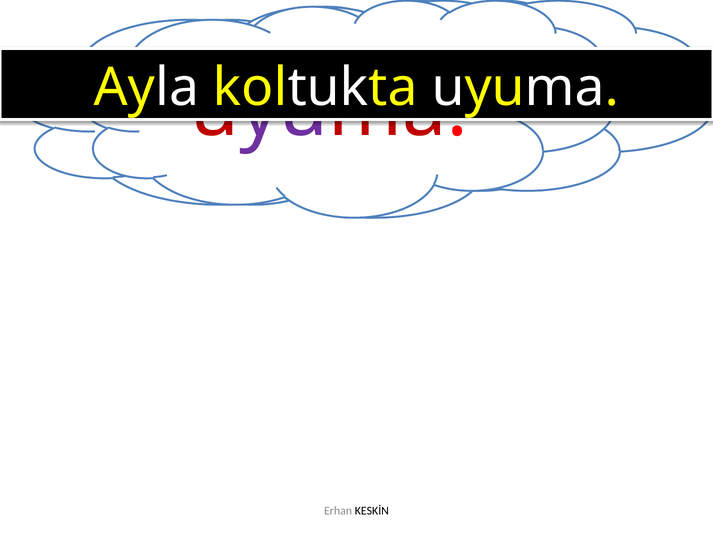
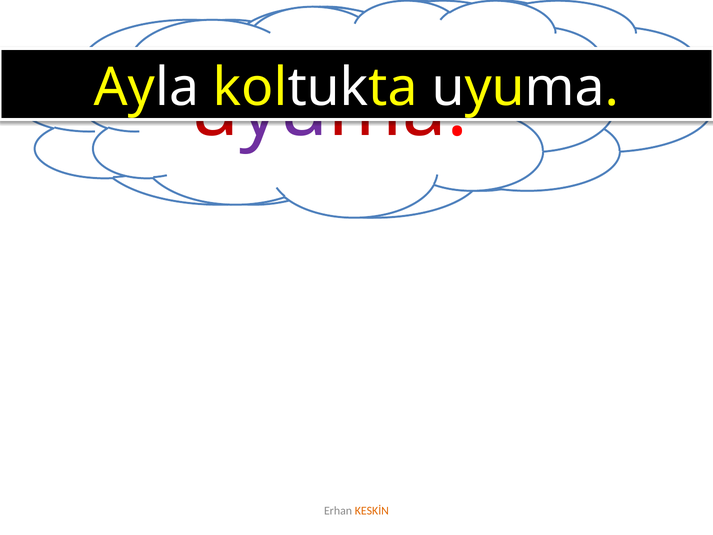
KESKİN colour: black -> orange
